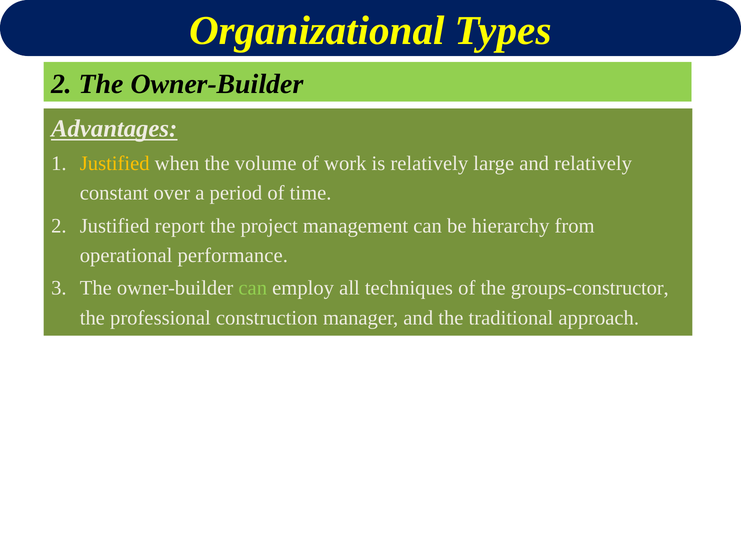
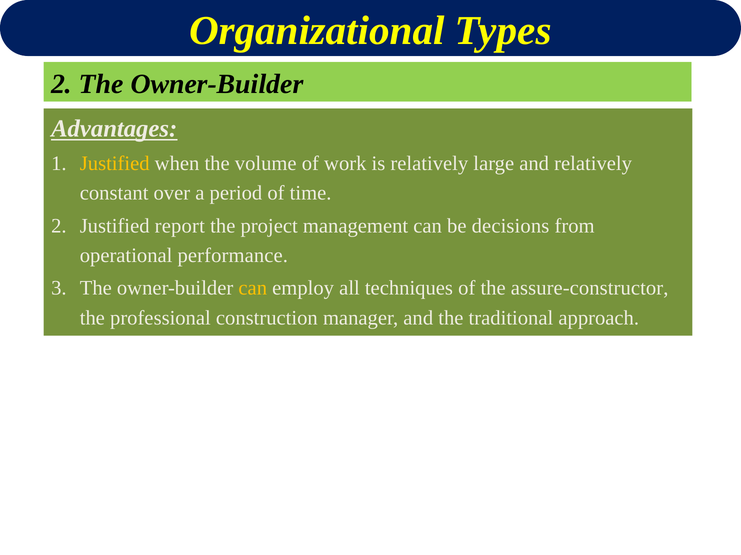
hierarchy: hierarchy -> decisions
can at (253, 289) colour: light green -> yellow
groups-constructor: groups-constructor -> assure-constructor
